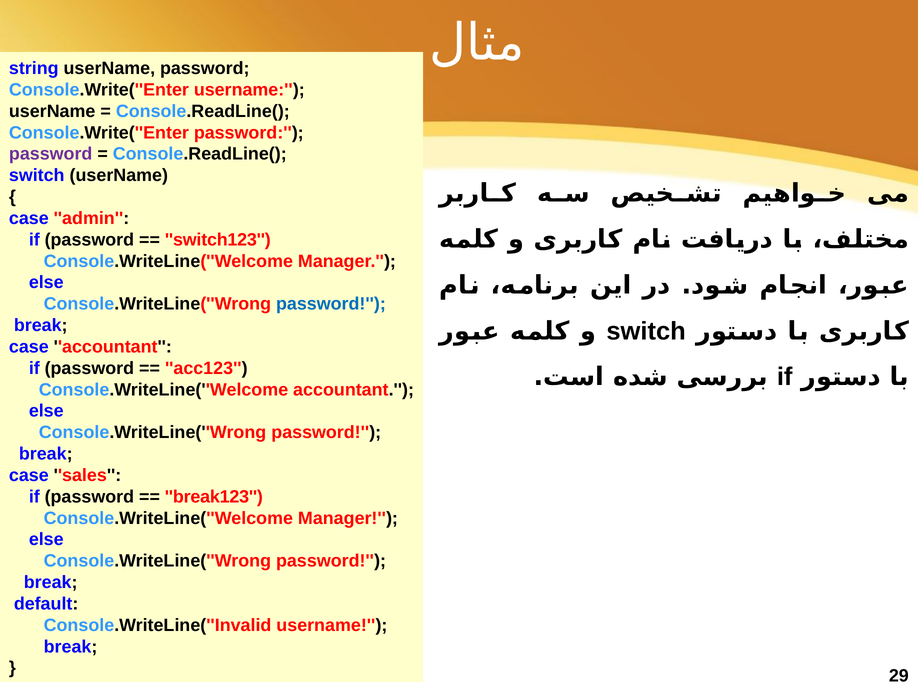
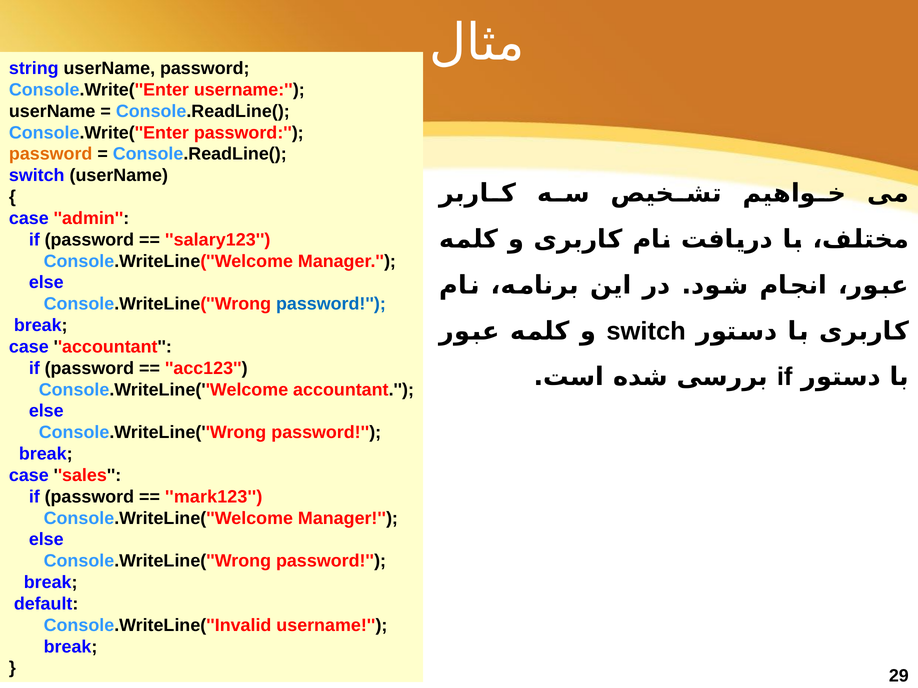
password at (51, 154) colour: purple -> orange
switch123: switch123 -> salary123
break123: break123 -> mark123
